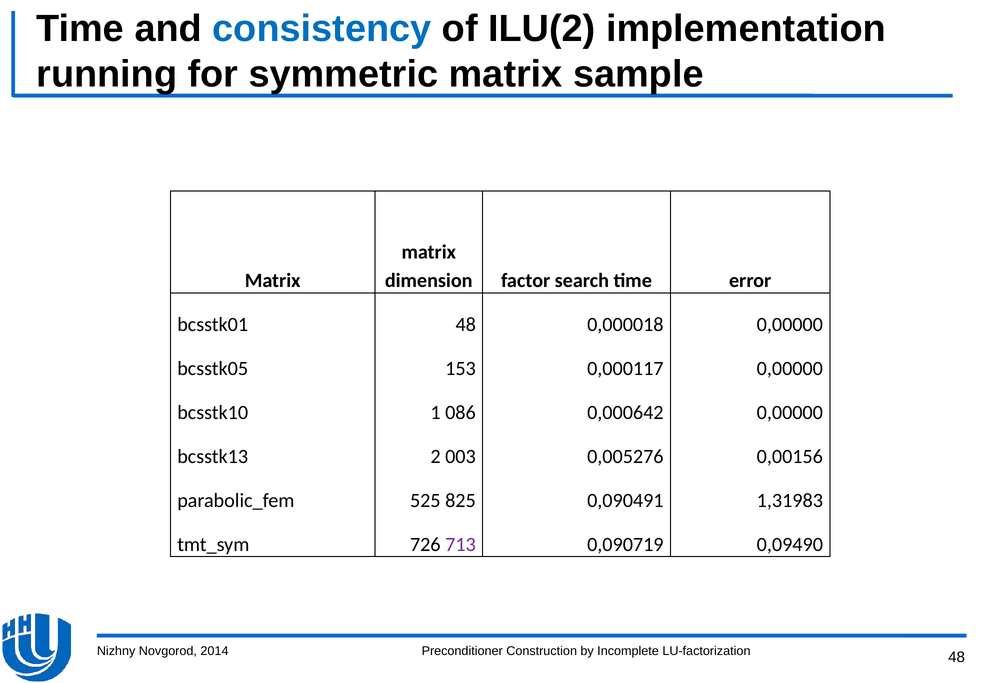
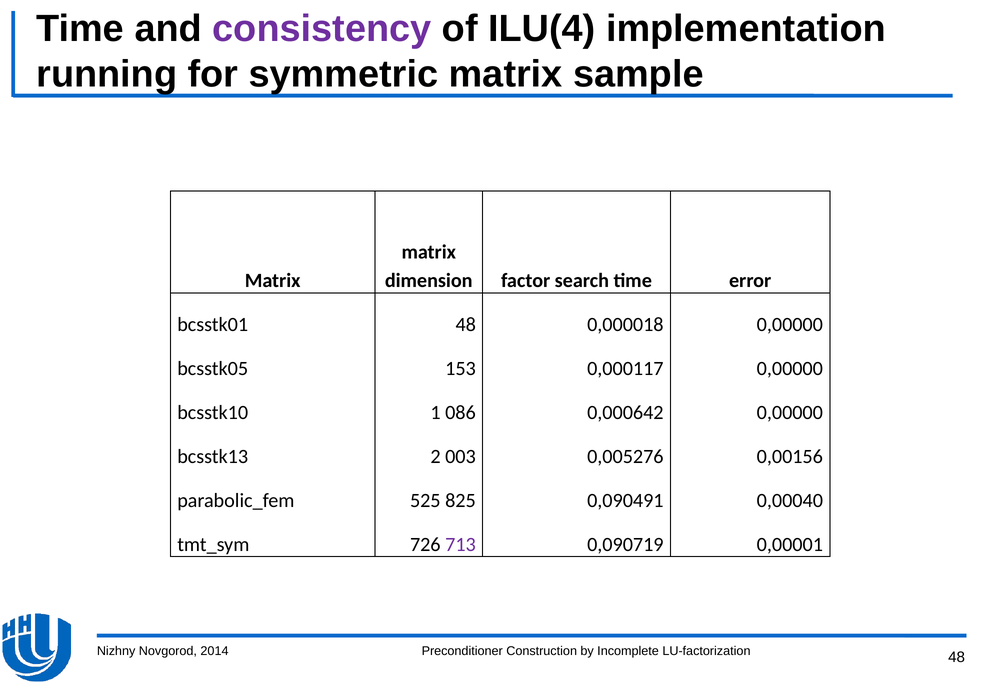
consistency colour: blue -> purple
ILU(2: ILU(2 -> ILU(4
1,31983: 1,31983 -> 0,00040
0,09490: 0,09490 -> 0,00001
